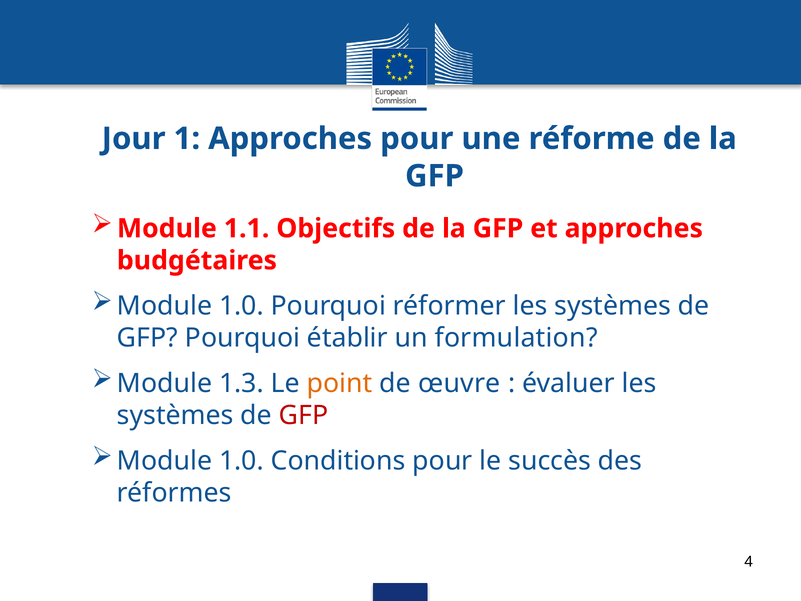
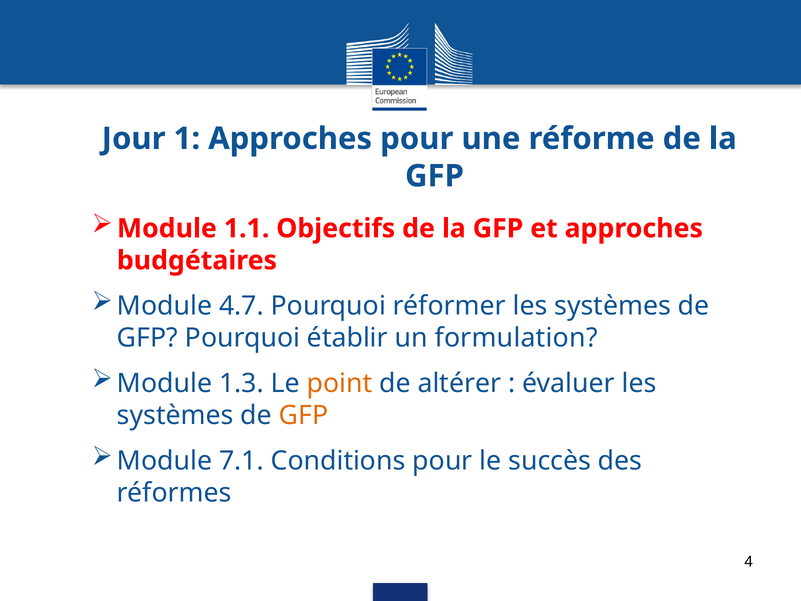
1.0 at (241, 306): 1.0 -> 4.7
œuvre: œuvre -> altérer
GFP at (304, 415) colour: red -> orange
1.0 at (241, 461): 1.0 -> 7.1
